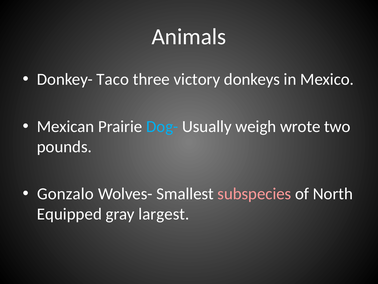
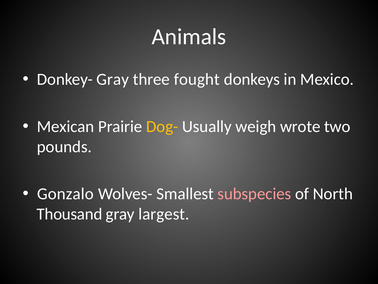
Donkey- Taco: Taco -> Gray
victory: victory -> fought
Dog- colour: light blue -> yellow
Equipped: Equipped -> Thousand
